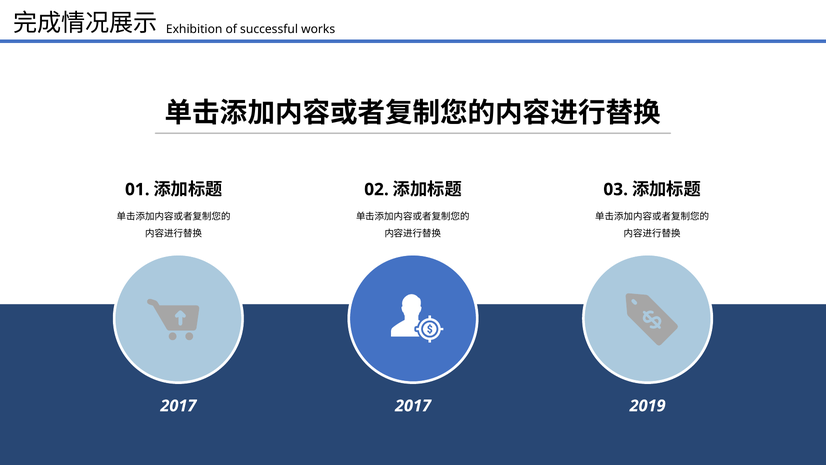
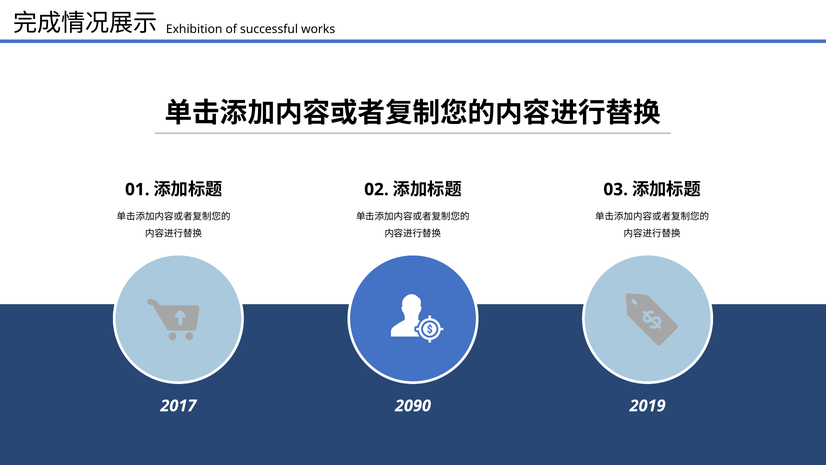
2017 2017: 2017 -> 2090
